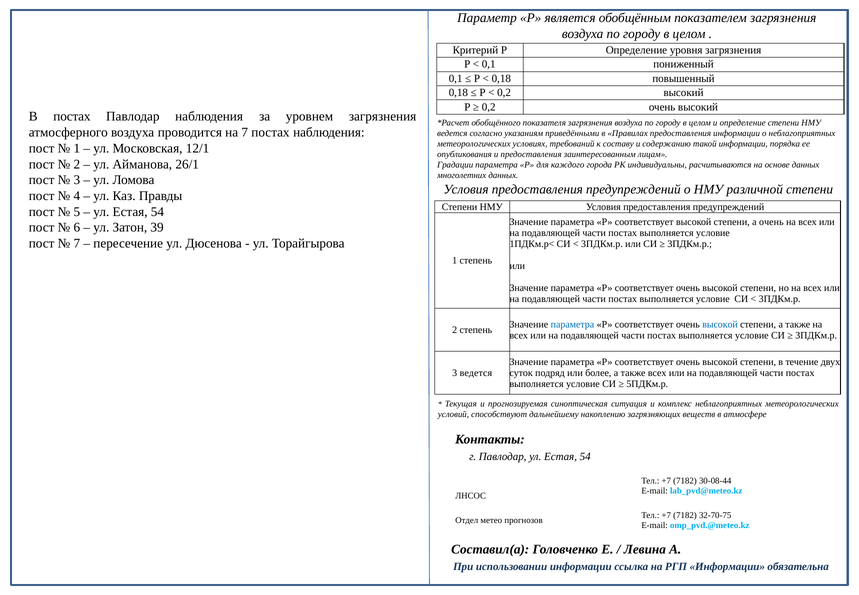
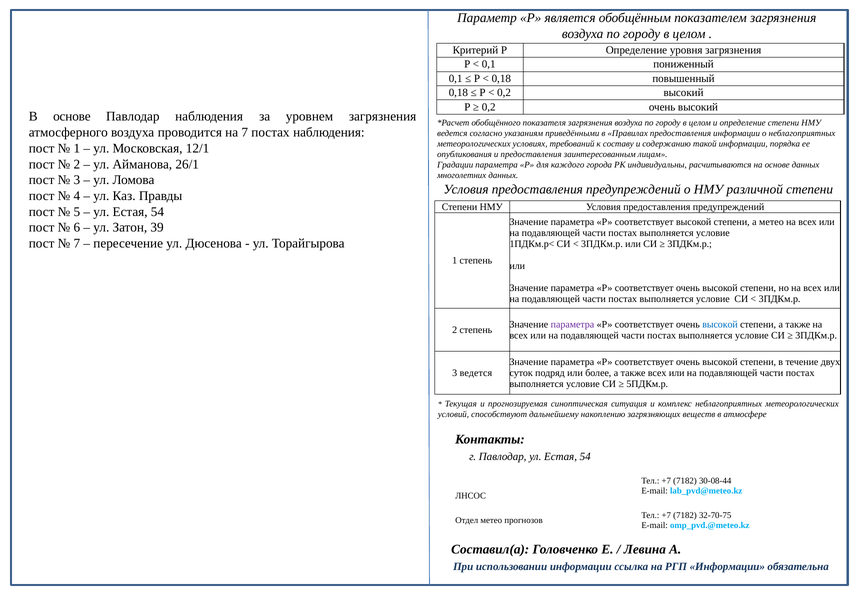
В постах: постах -> основе
а очень: очень -> метео
параметра at (572, 324) colour: blue -> purple
